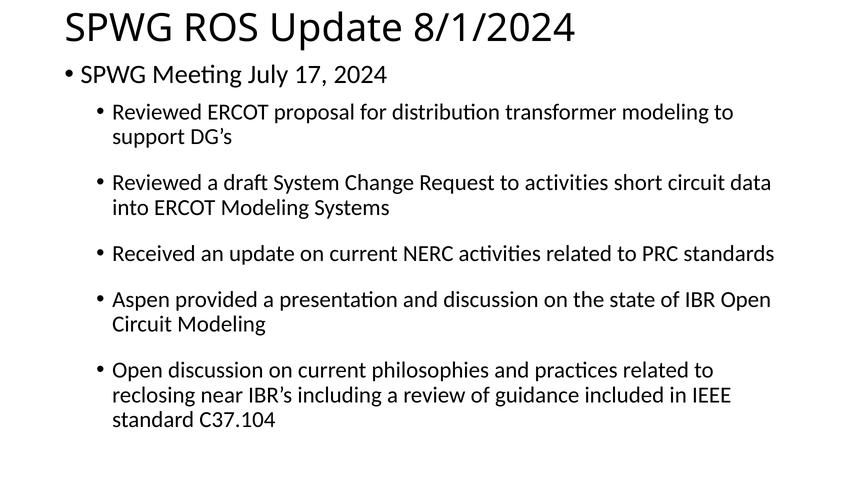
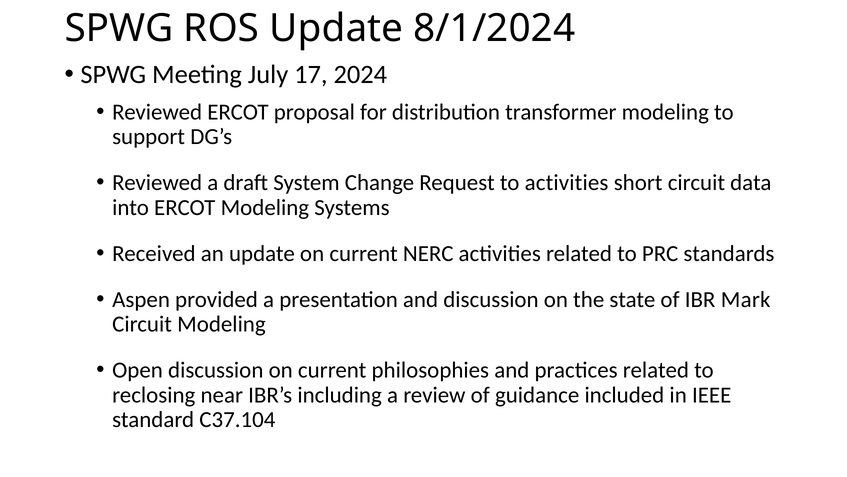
IBR Open: Open -> Mark
